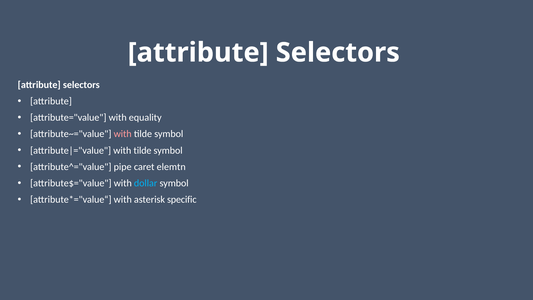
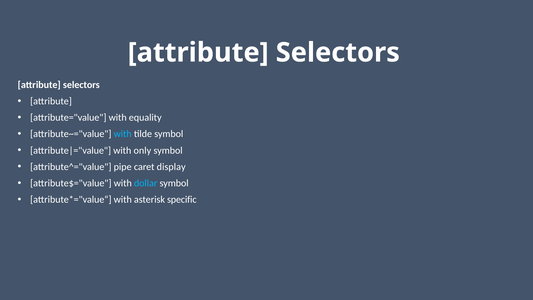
with at (123, 134) colour: pink -> light blue
tilde at (142, 150): tilde -> only
elemtn: elemtn -> display
